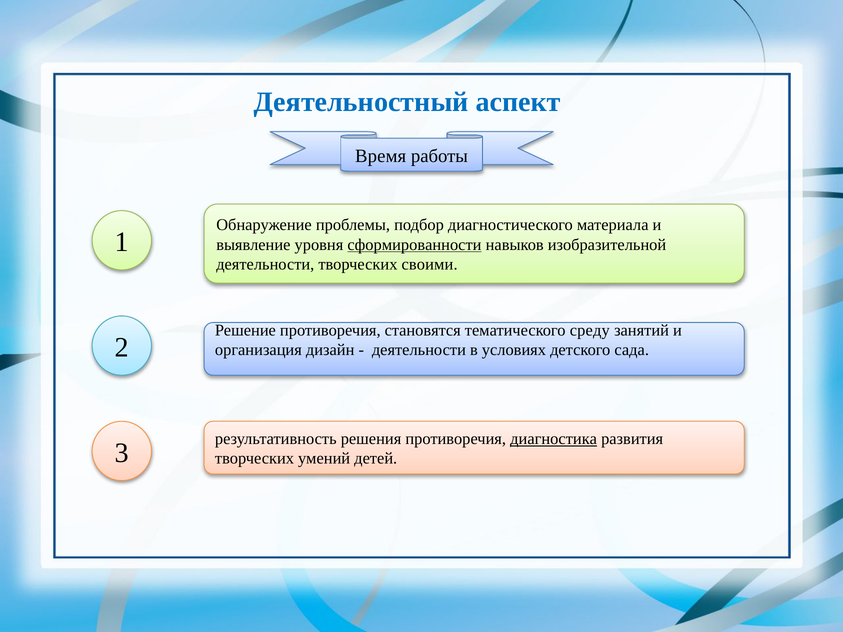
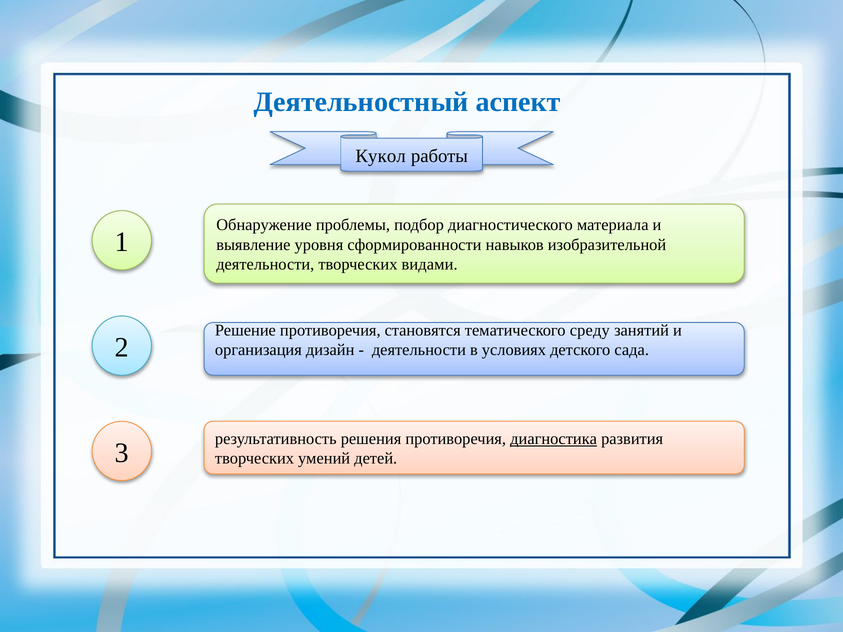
Время: Время -> Кукол
сформированности underline: present -> none
своими: своими -> видами
